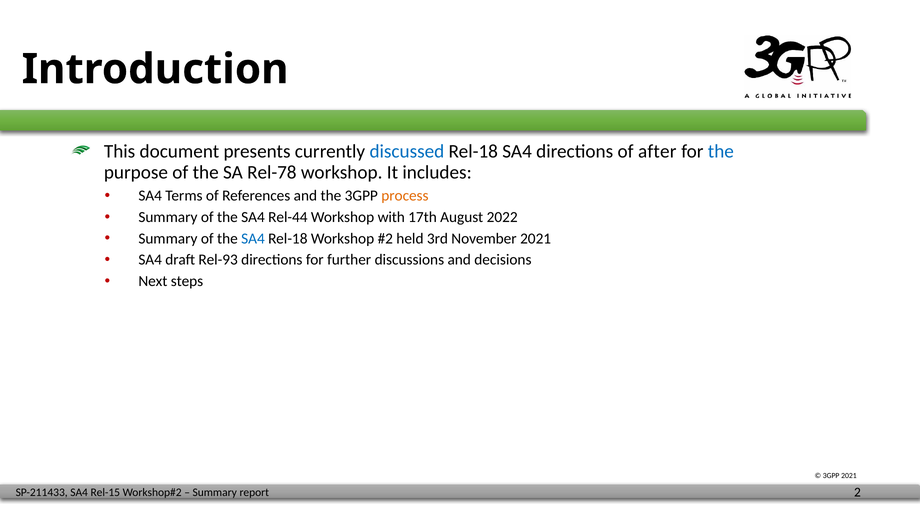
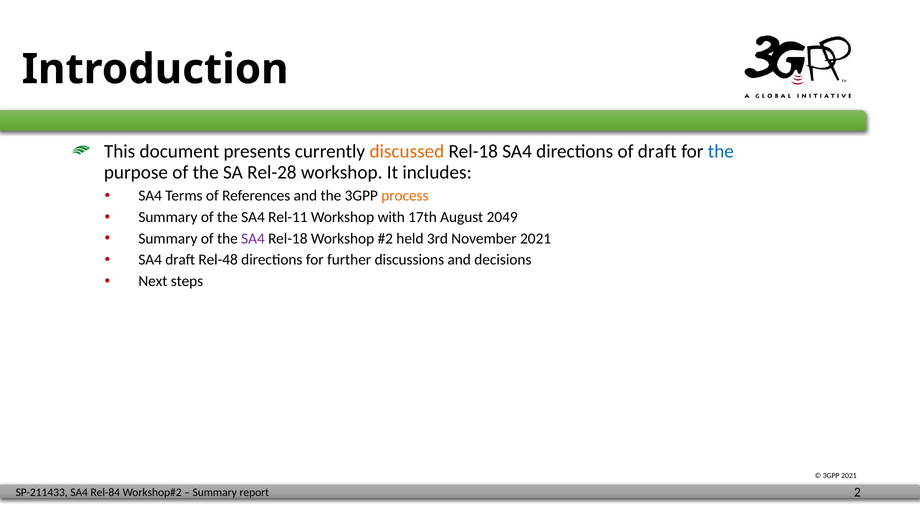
discussed colour: blue -> orange
of after: after -> draft
Rel-78: Rel-78 -> Rel-28
Rel-44: Rel-44 -> Rel-11
2022: 2022 -> 2049
SA4 at (253, 238) colour: blue -> purple
Rel-93: Rel-93 -> Rel-48
Rel-15: Rel-15 -> Rel-84
